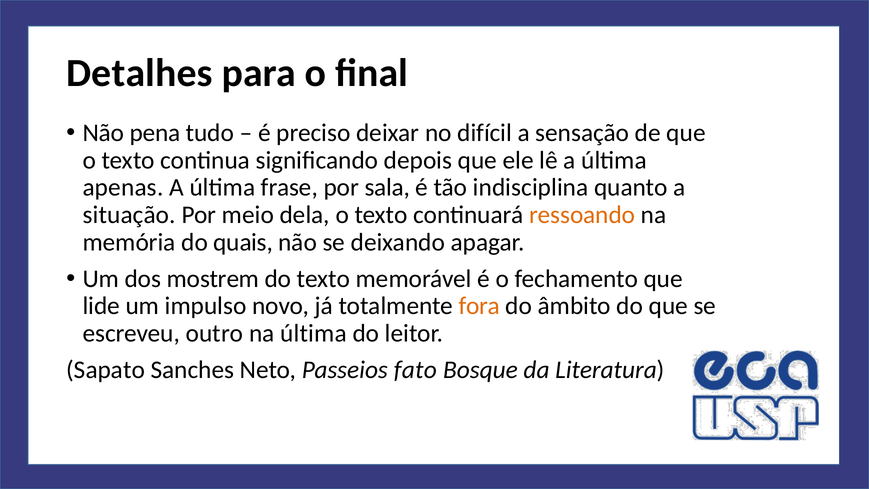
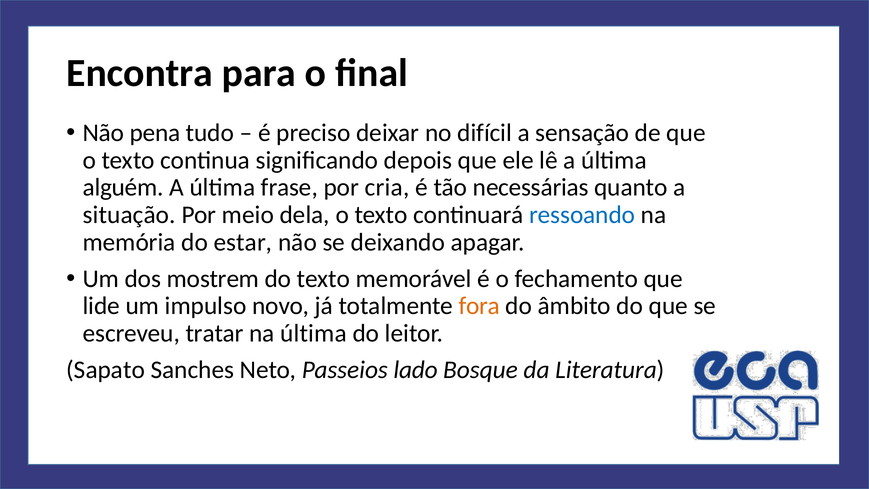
Detalhes: Detalhes -> Encontra
apenas: apenas -> alguém
sala: sala -> cria
indisciplina: indisciplina -> necessárias
ressoando colour: orange -> blue
quais: quais -> estar
outro: outro -> tratar
fato: fato -> lado
